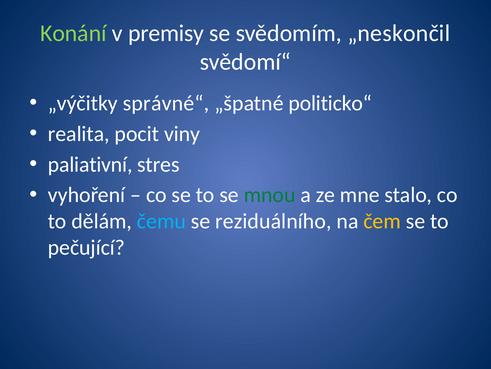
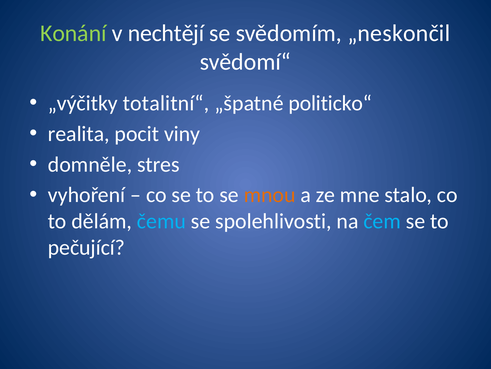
premisy: premisy -> nechtějí
správné“: správné“ -> totalitní“
paliativní: paliativní -> domněle
mnou colour: green -> orange
reziduálního: reziduálního -> spolehlivosti
čem colour: yellow -> light blue
